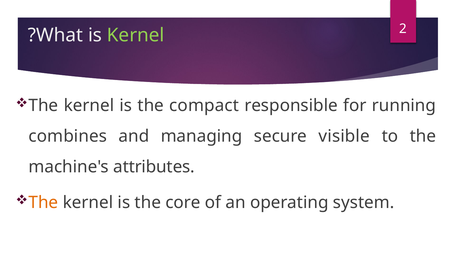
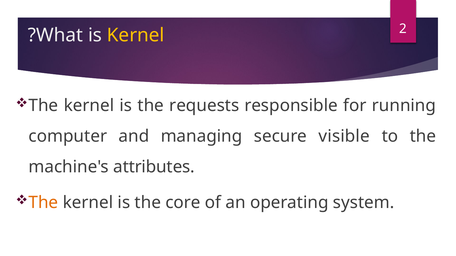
Kernel at (136, 35) colour: light green -> yellow
compact: compact -> requests
combines: combines -> computer
